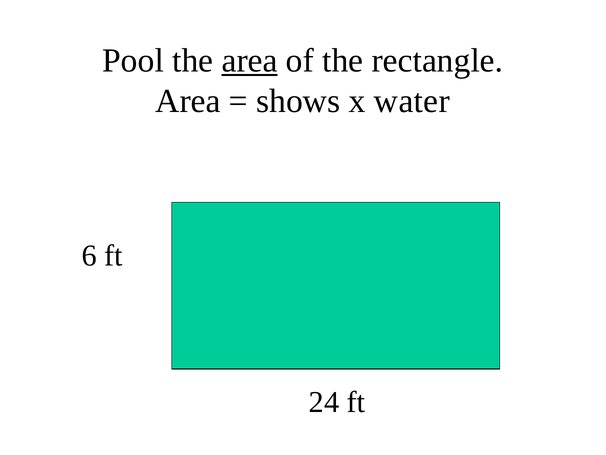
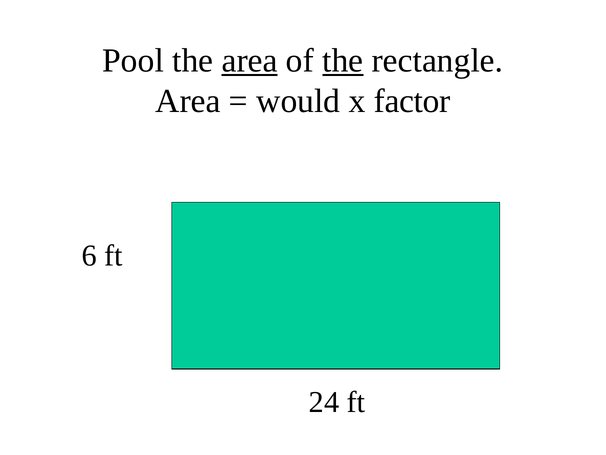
the at (343, 60) underline: none -> present
shows: shows -> would
water: water -> factor
